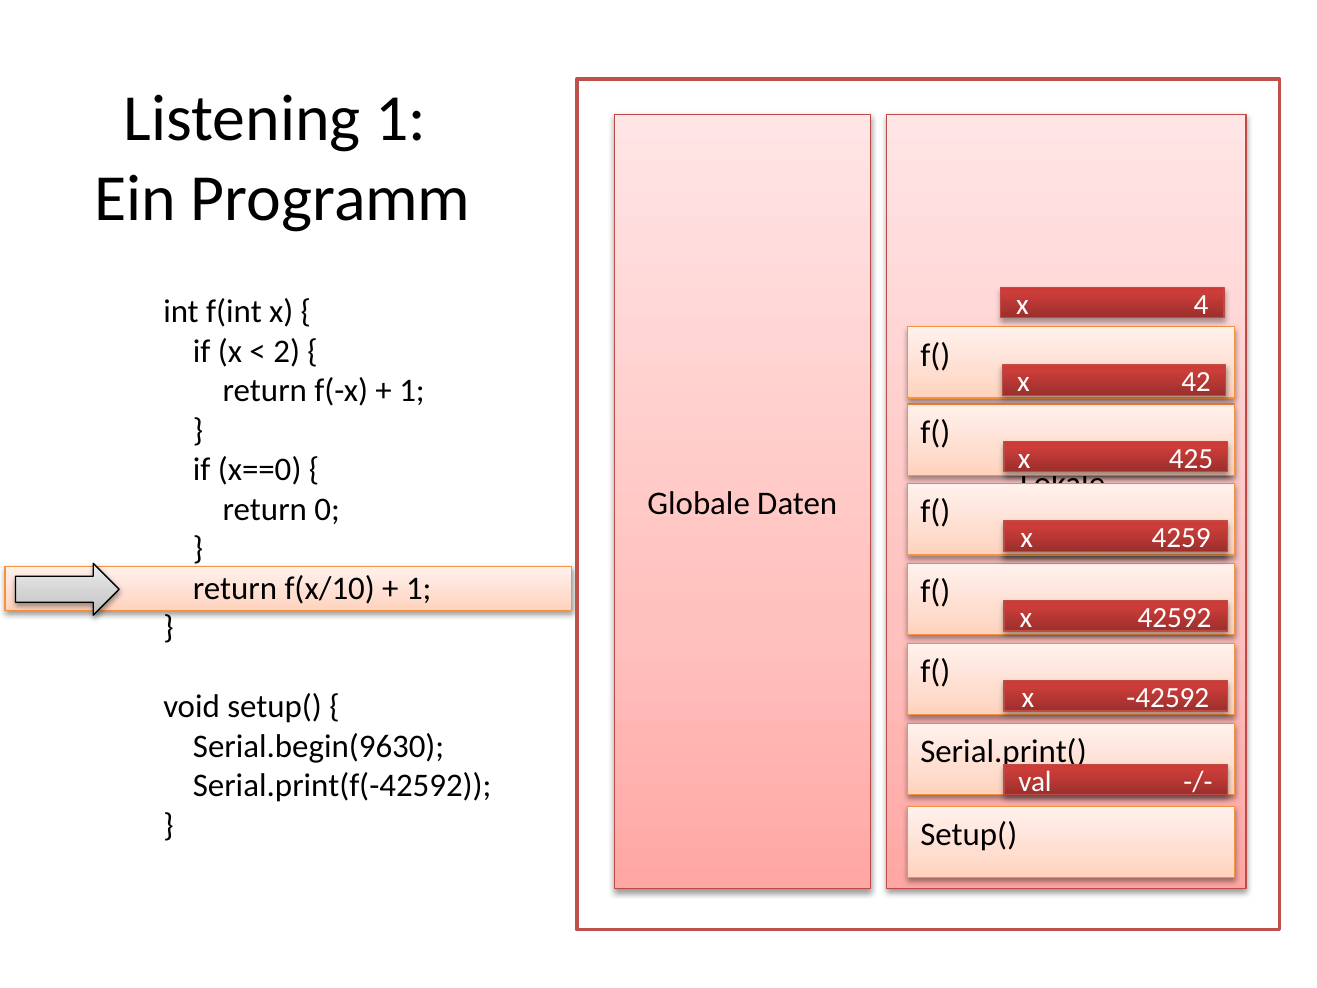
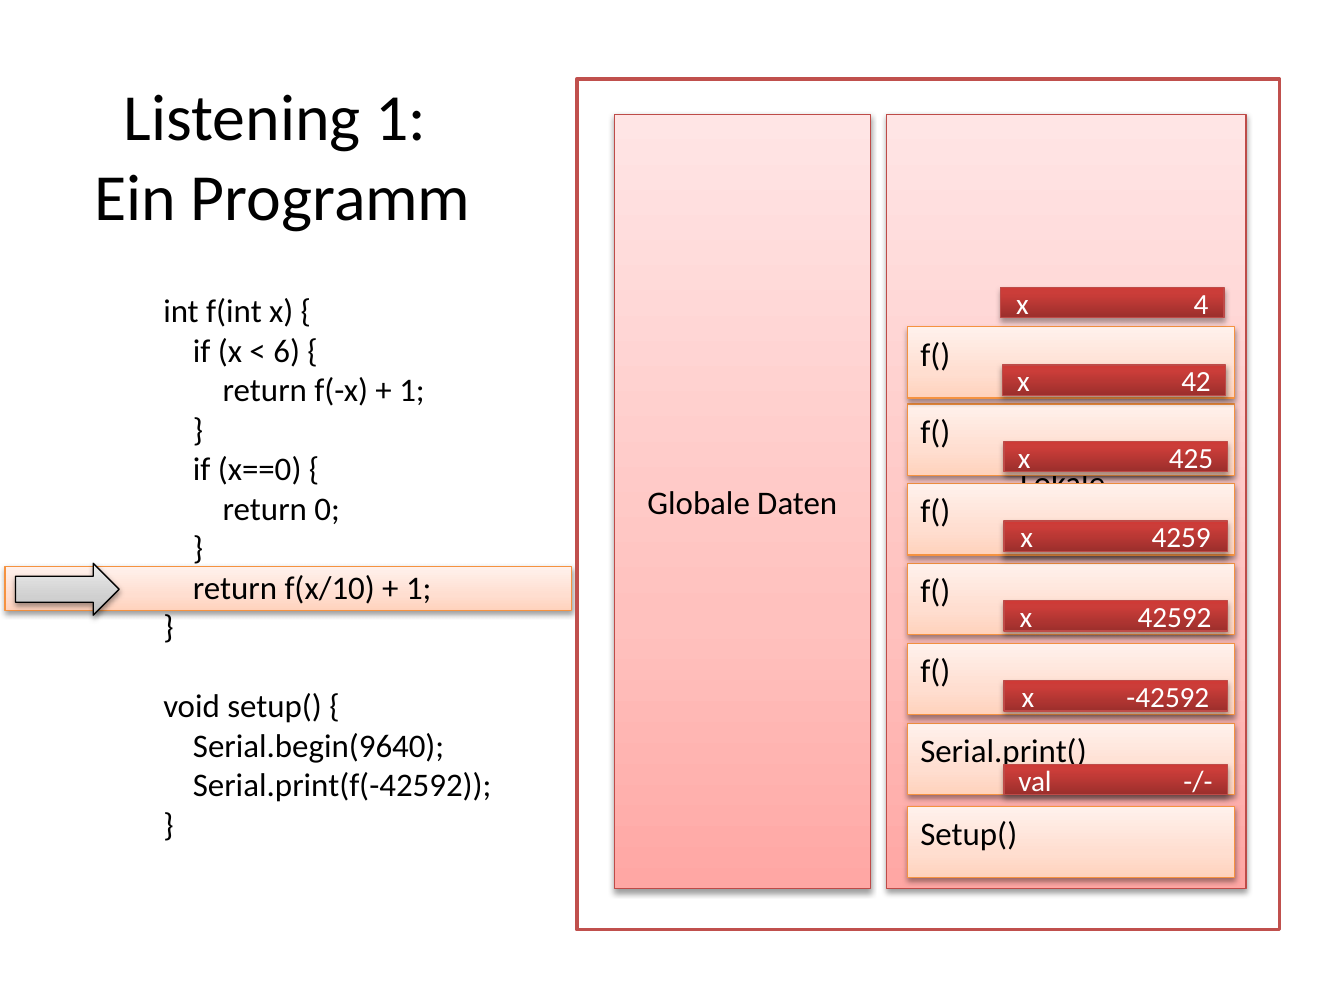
2: 2 -> 6
Serial.begin(9630: Serial.begin(9630 -> Serial.begin(9640
